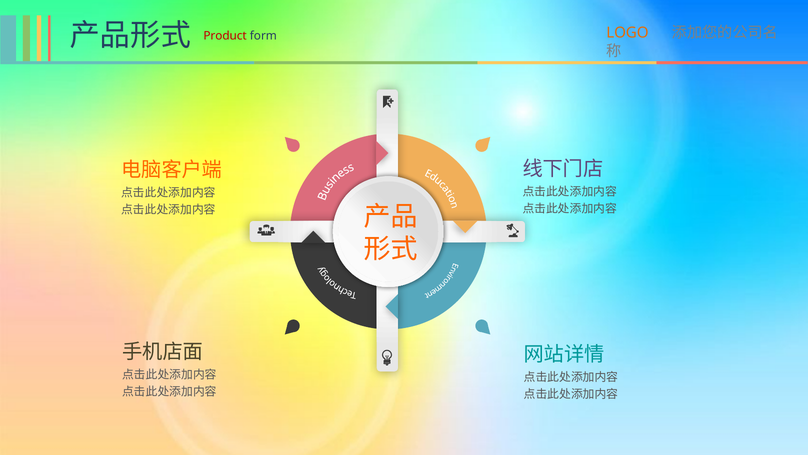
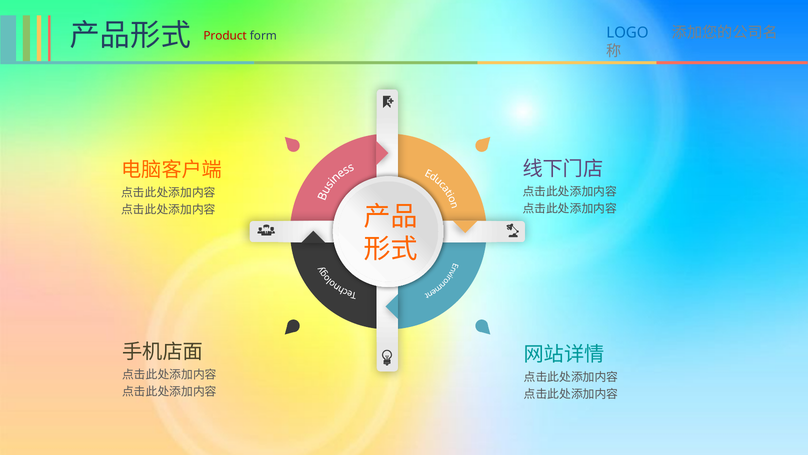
LOGO colour: orange -> blue
